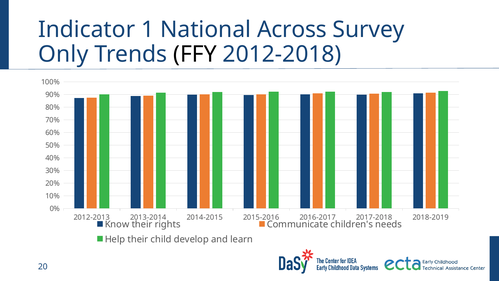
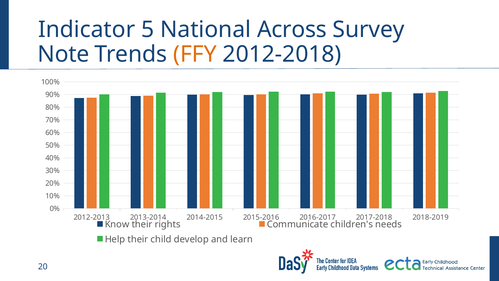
1: 1 -> 5
Only: Only -> Note
FFY colour: black -> orange
